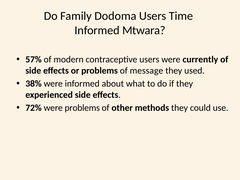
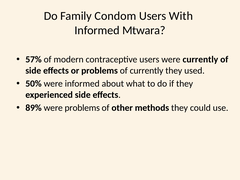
Dodoma: Dodoma -> Condom
Time: Time -> With
of message: message -> currently
38%: 38% -> 50%
72%: 72% -> 89%
